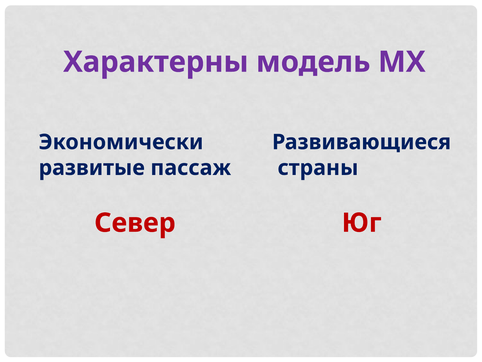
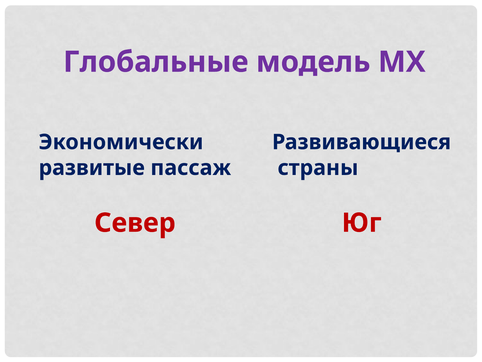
Характерны: Характерны -> Глобальные
